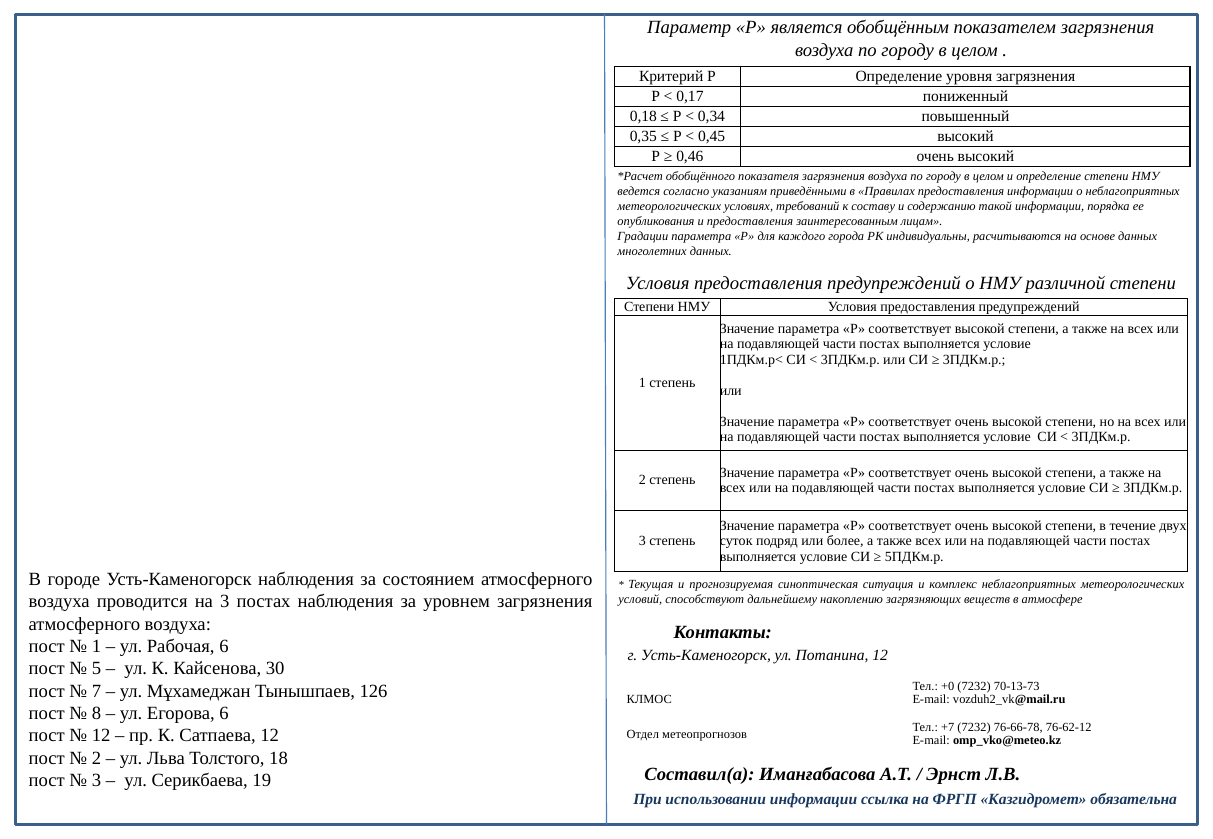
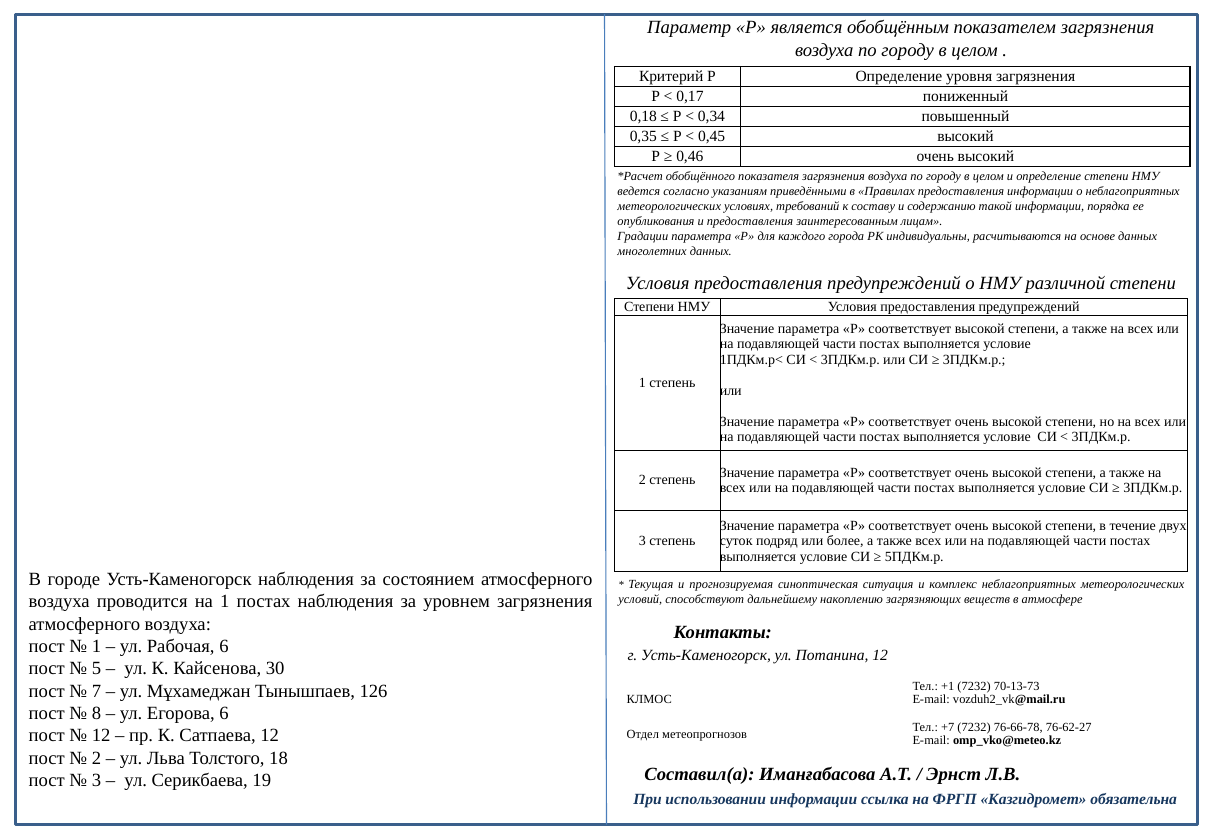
на 3: 3 -> 1
+0: +0 -> +1
76-62-12: 76-62-12 -> 76-62-27
